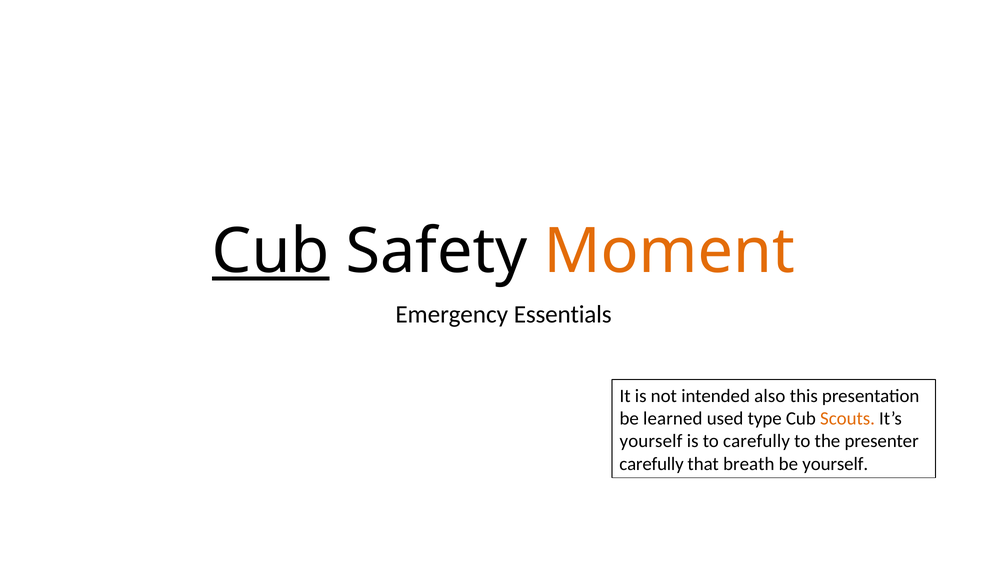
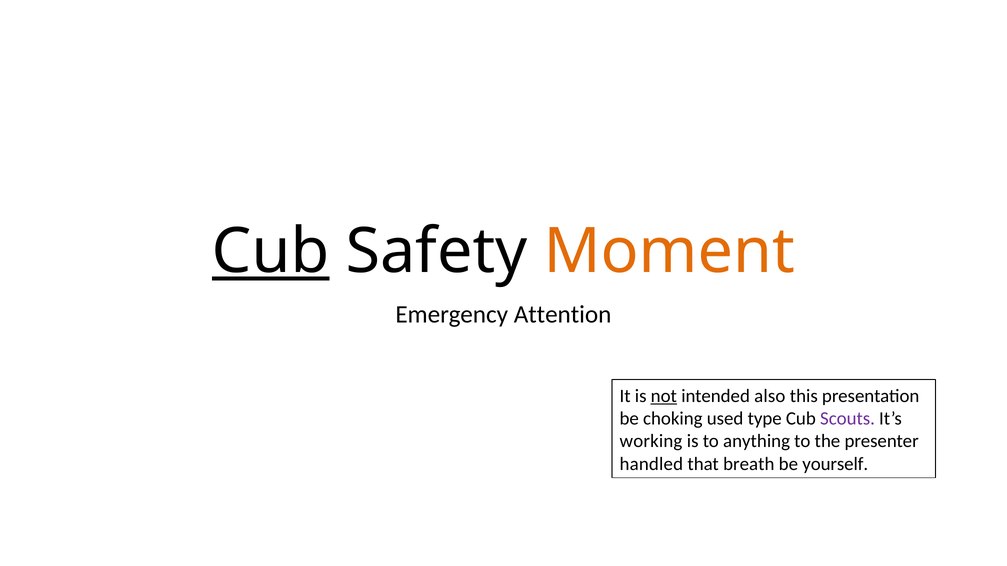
Essentials: Essentials -> Attention
not underline: none -> present
learned: learned -> choking
Scouts colour: orange -> purple
yourself at (651, 442): yourself -> working
to carefully: carefully -> anything
carefully at (652, 464): carefully -> handled
